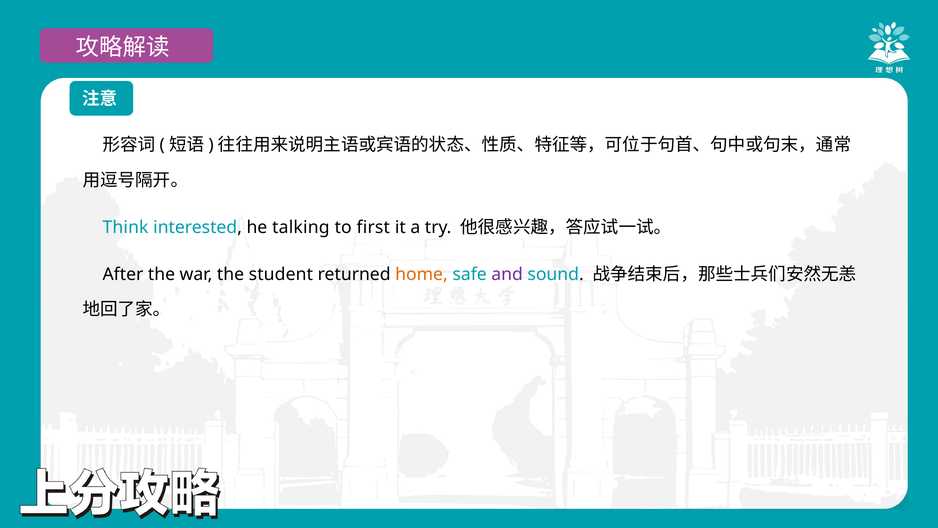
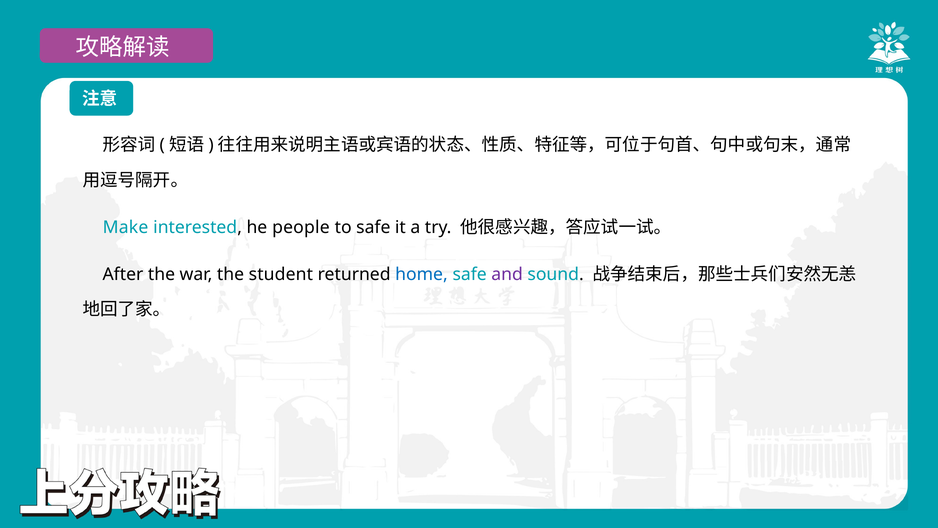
Think: Think -> Make
talking: talking -> people
to first: first -> safe
home colour: orange -> blue
